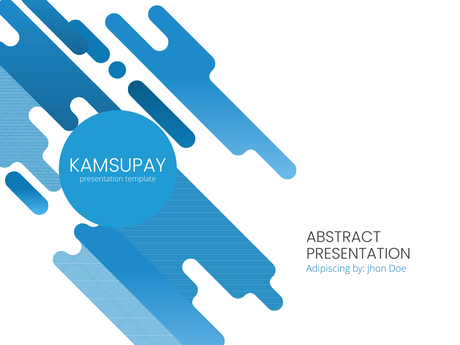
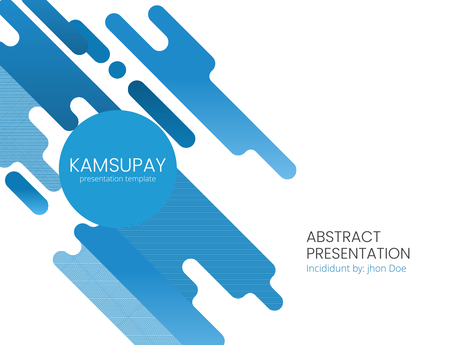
Adipiscing: Adipiscing -> Incididunt
